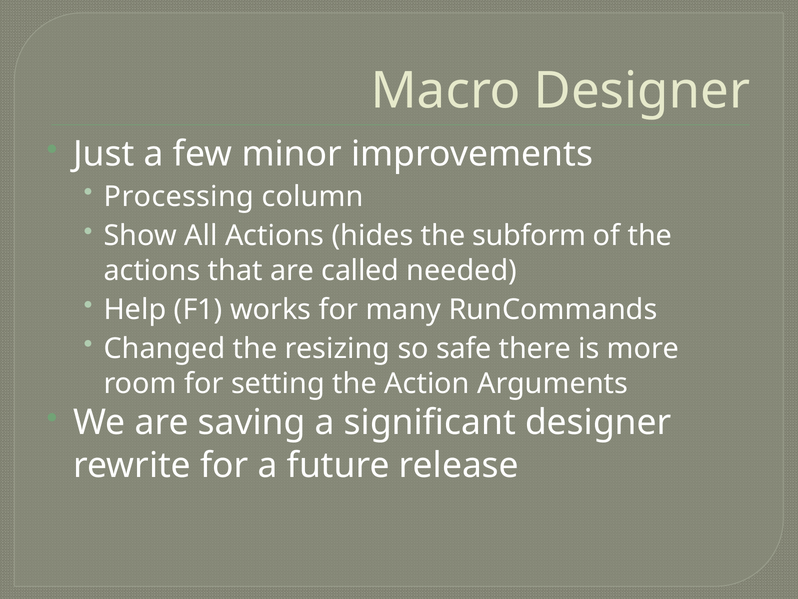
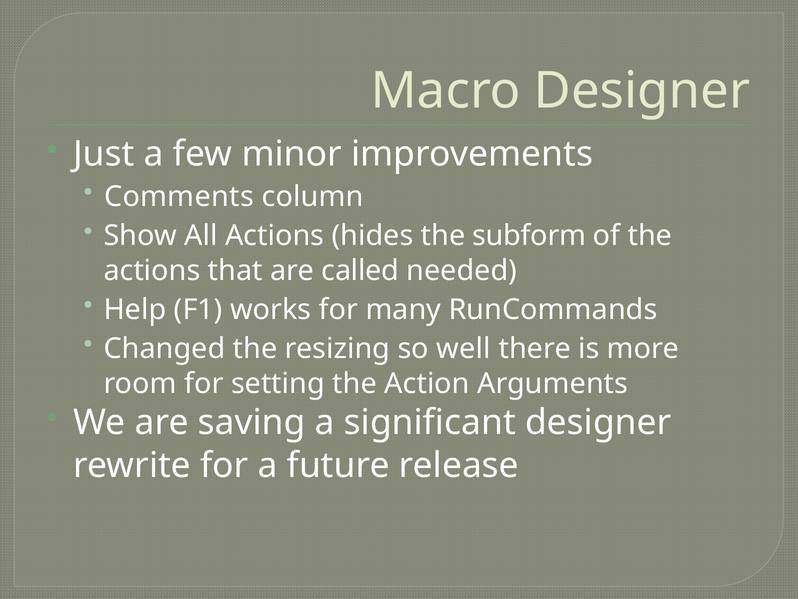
Processing: Processing -> Comments
safe: safe -> well
